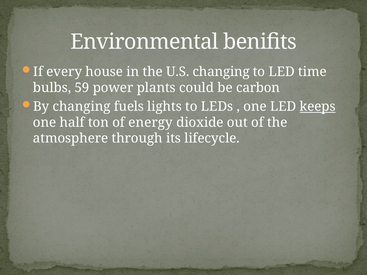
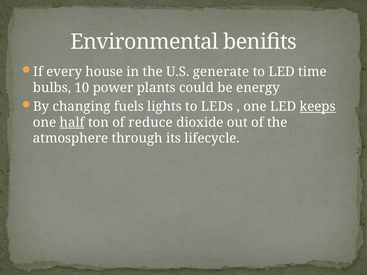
U.S changing: changing -> generate
59: 59 -> 10
carbon: carbon -> energy
half underline: none -> present
energy: energy -> reduce
